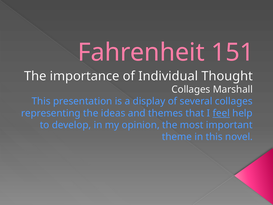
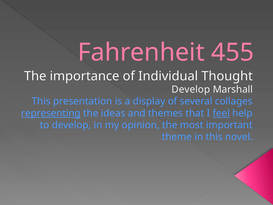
151: 151 -> 455
Collages at (191, 89): Collages -> Develop
representing underline: none -> present
